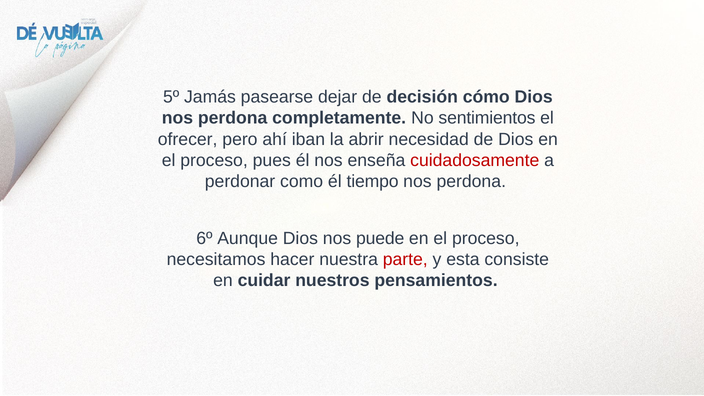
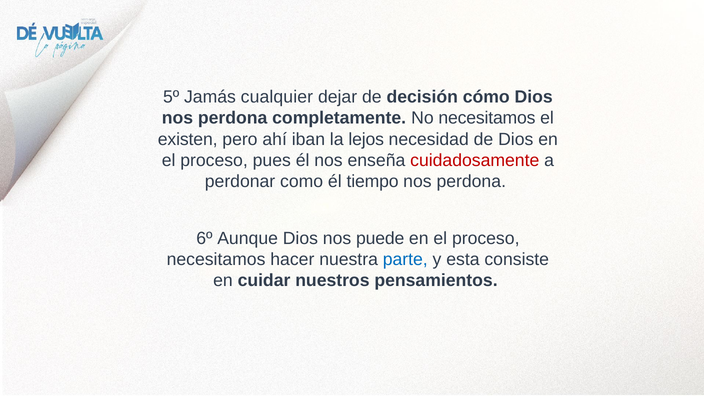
pasearse: pasearse -> cualquier
No sentimientos: sentimientos -> necesitamos
ofrecer: ofrecer -> existen
abrir: abrir -> lejos
parte colour: red -> blue
